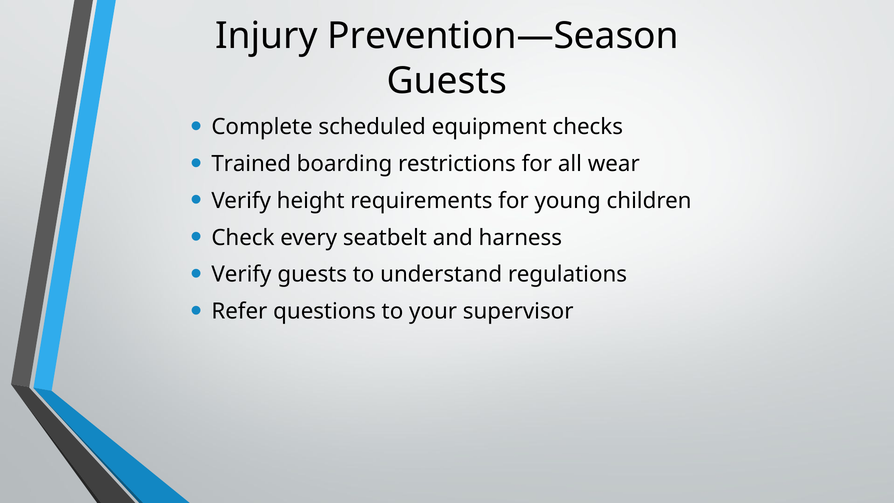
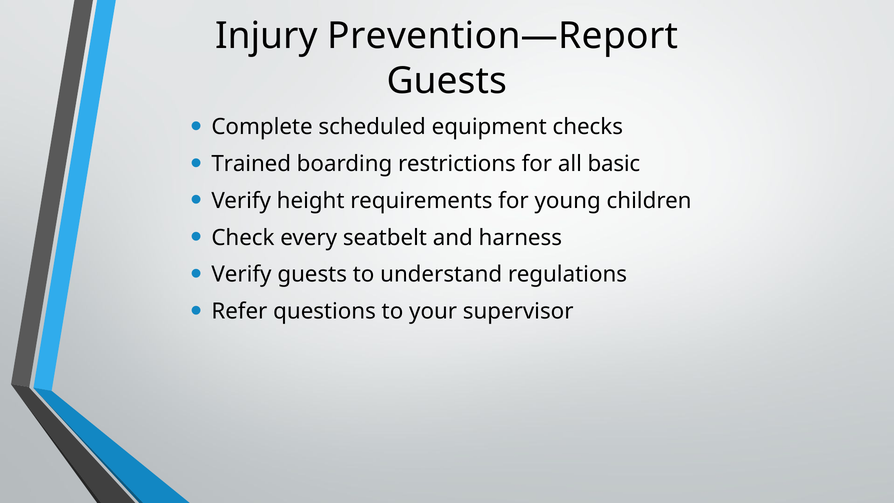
Prevention—Season: Prevention—Season -> Prevention—Report
wear: wear -> basic
